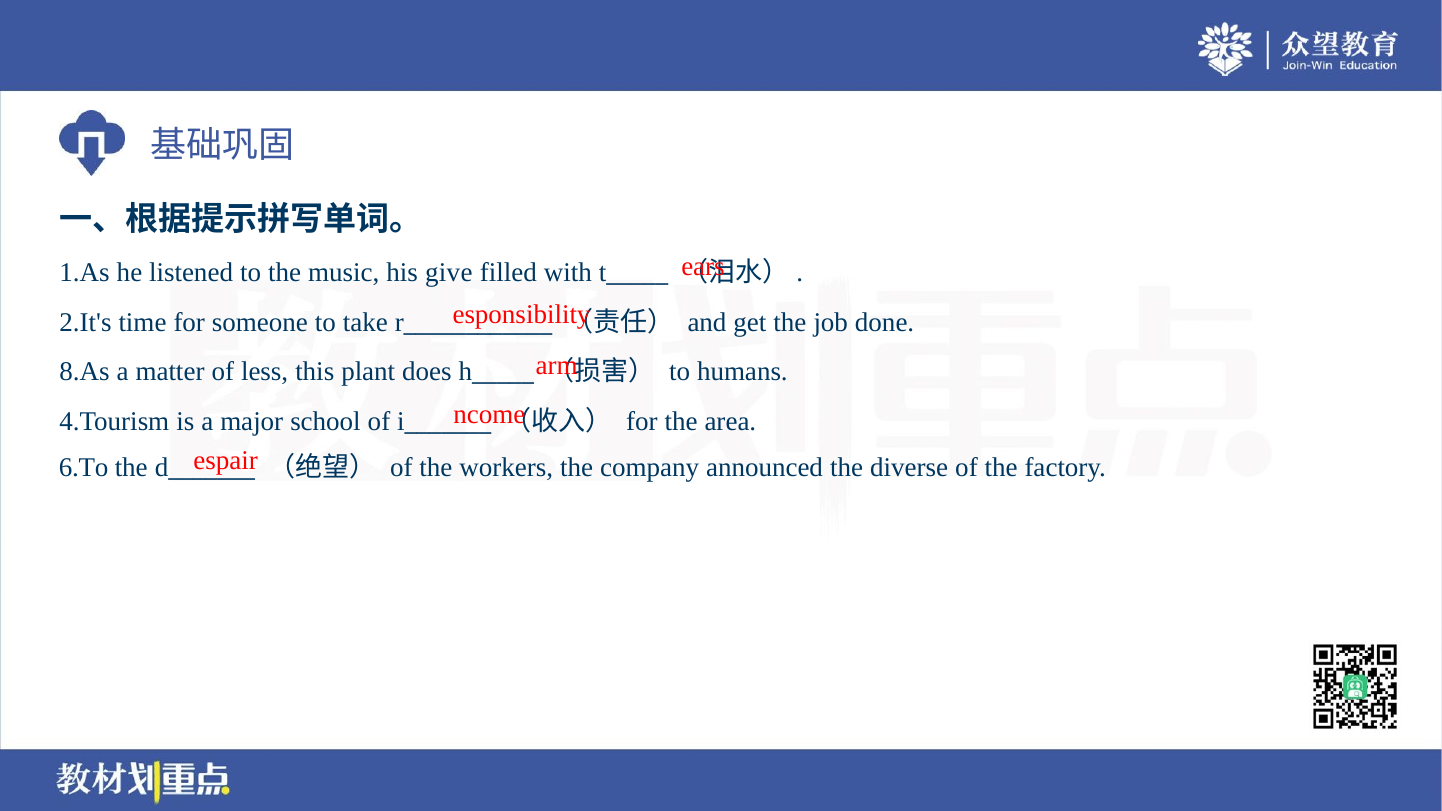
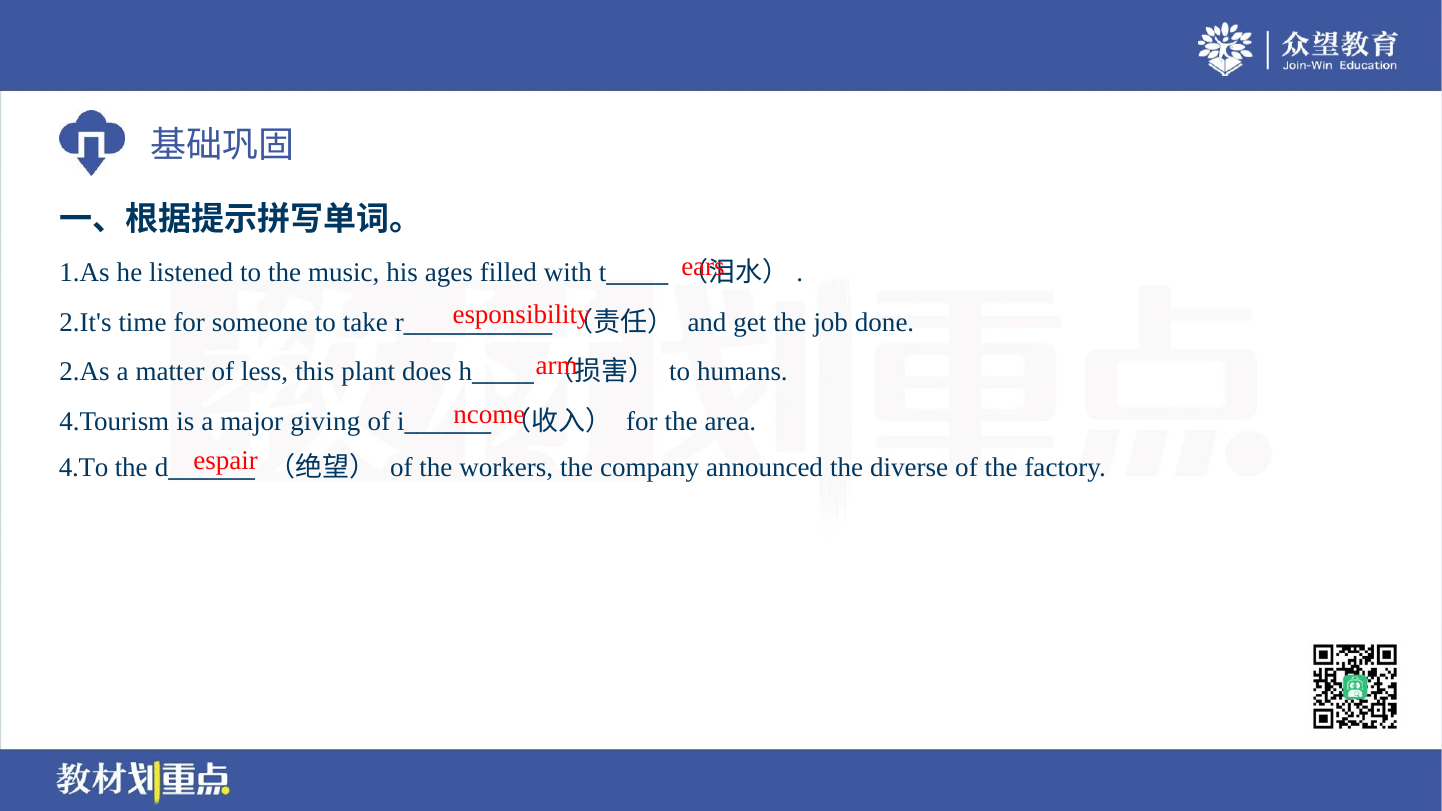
give: give -> ages
8.As: 8.As -> 2.As
school: school -> giving
6.To: 6.To -> 4.To
